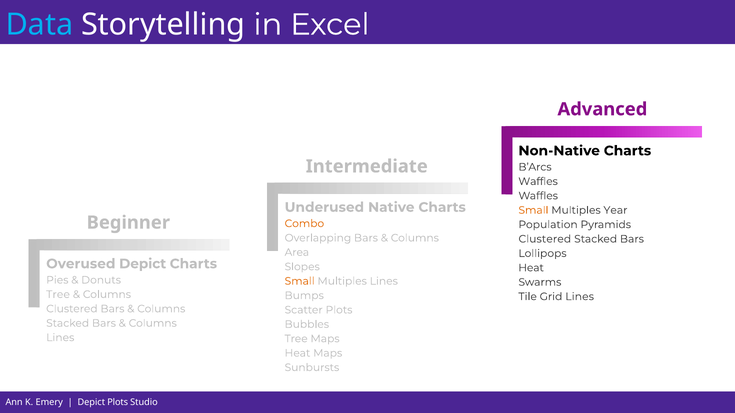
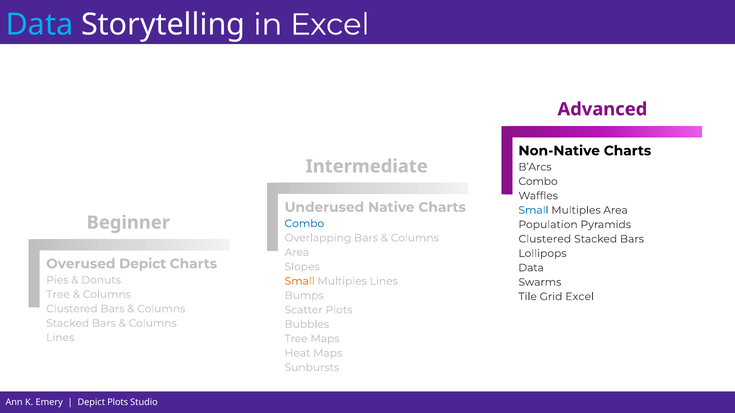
Waffles at (538, 182): Waffles -> Combo
Small at (533, 210) colour: orange -> blue
Multiples Year: Year -> Area
Combo at (304, 224) colour: orange -> blue
Heat at (531, 268): Heat -> Data
Grid Lines: Lines -> Excel
